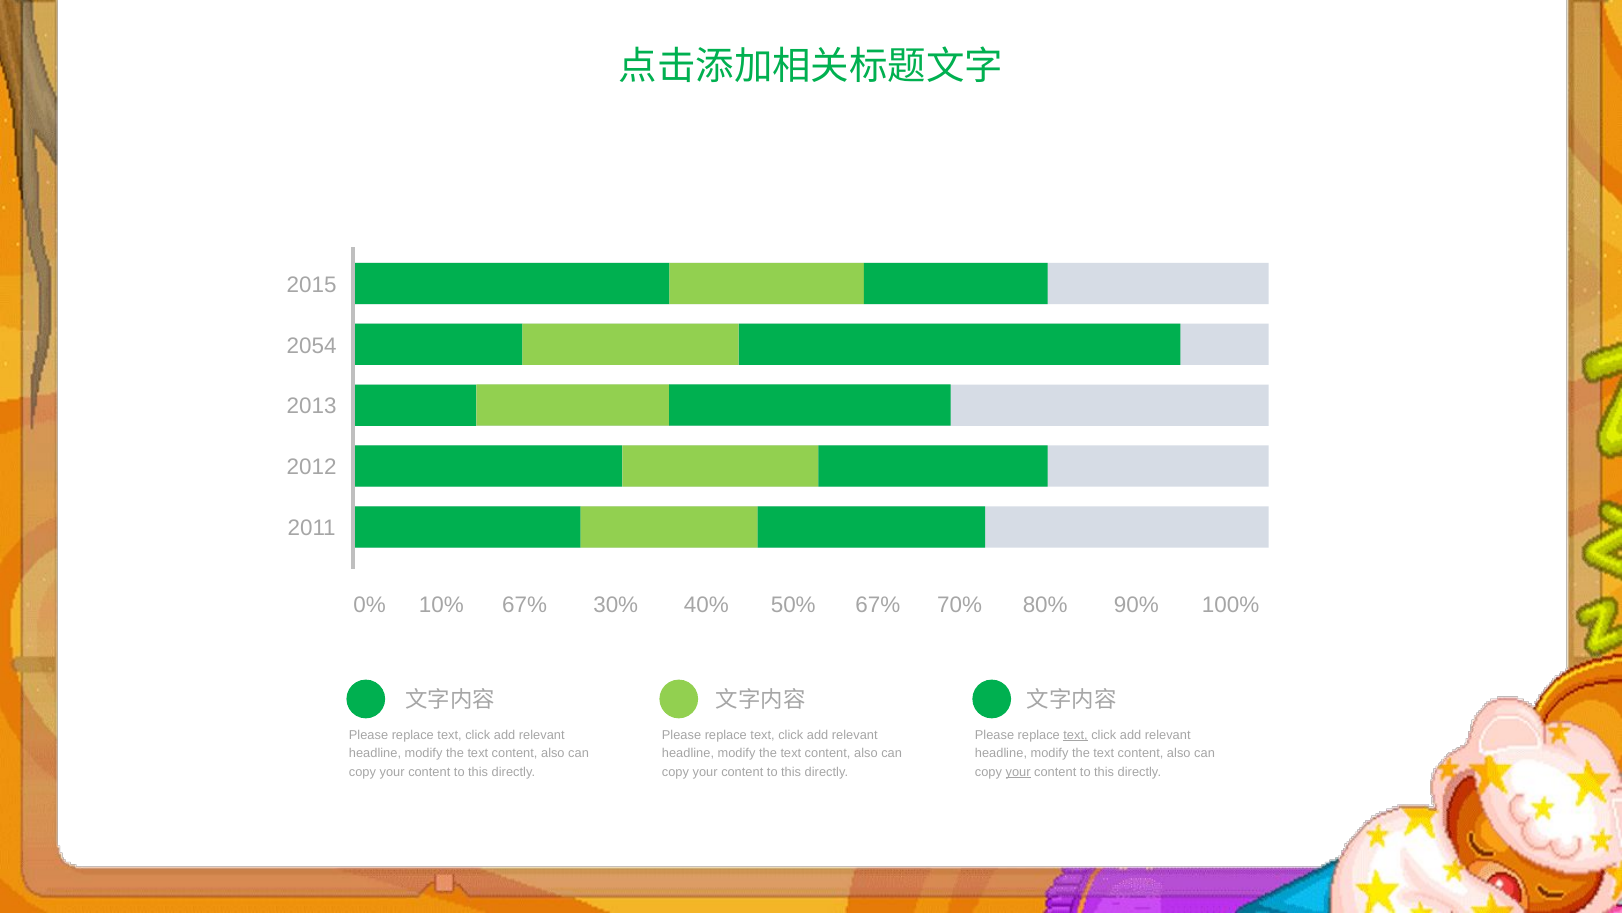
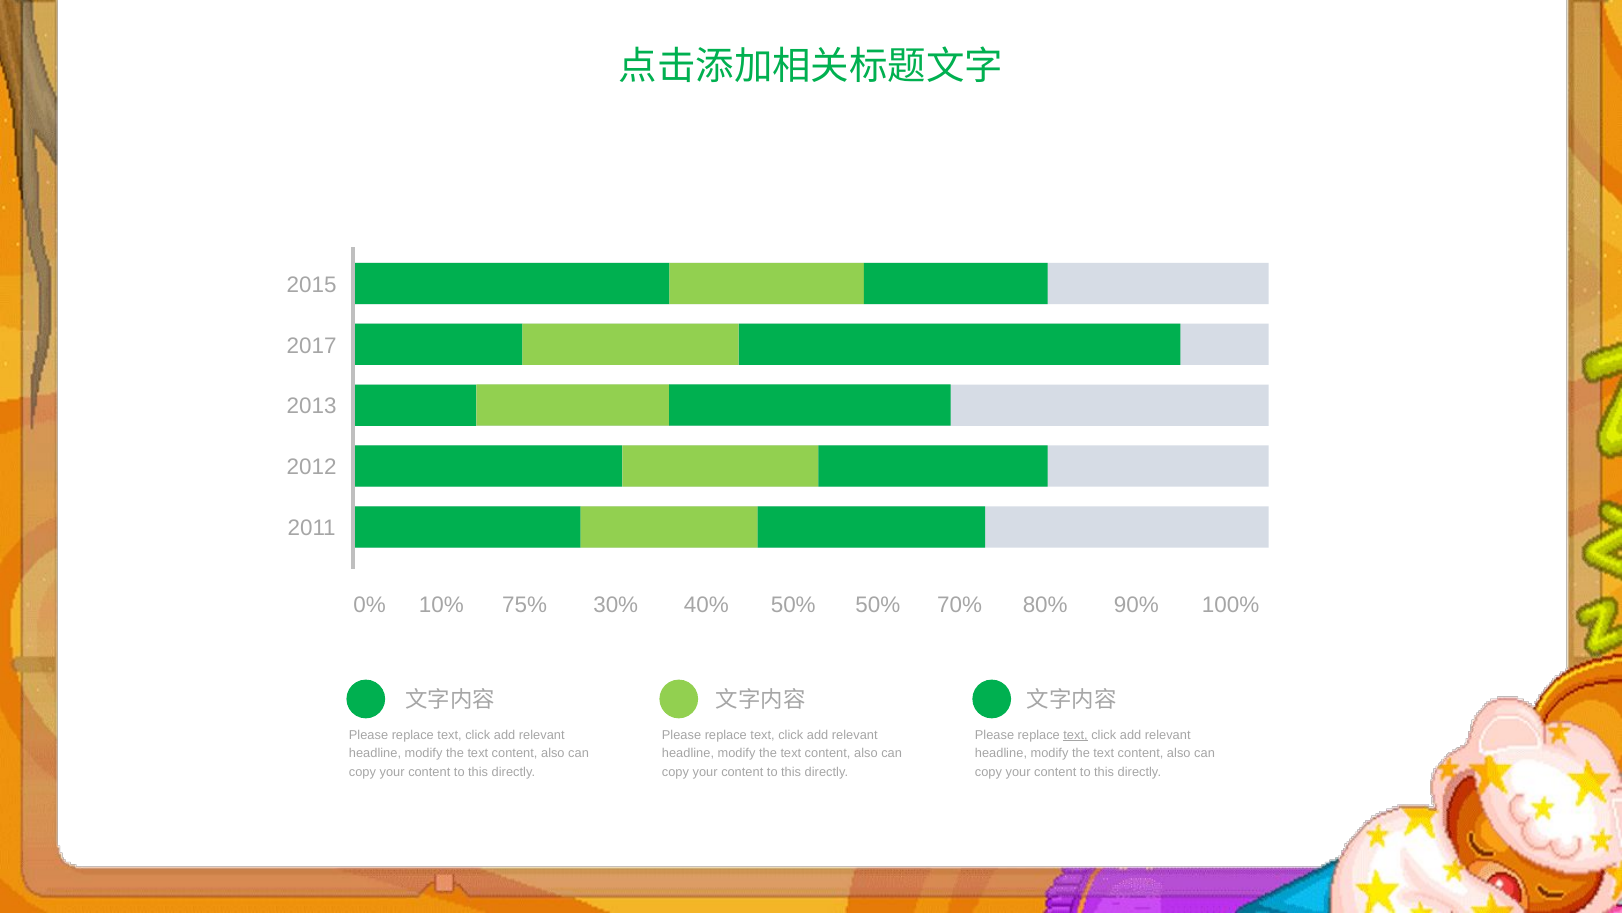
2054: 2054 -> 2017
67% at (525, 605): 67% -> 75%
50% 67%: 67% -> 50%
your at (1018, 771) underline: present -> none
